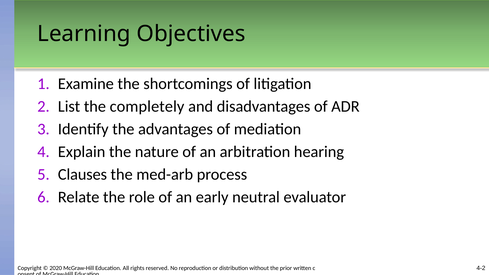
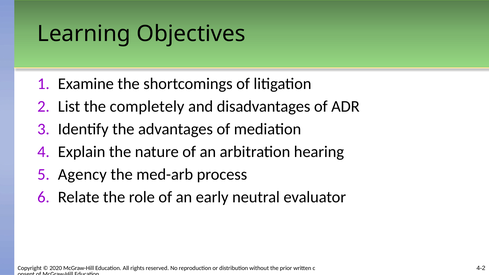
Clauses: Clauses -> Agency
